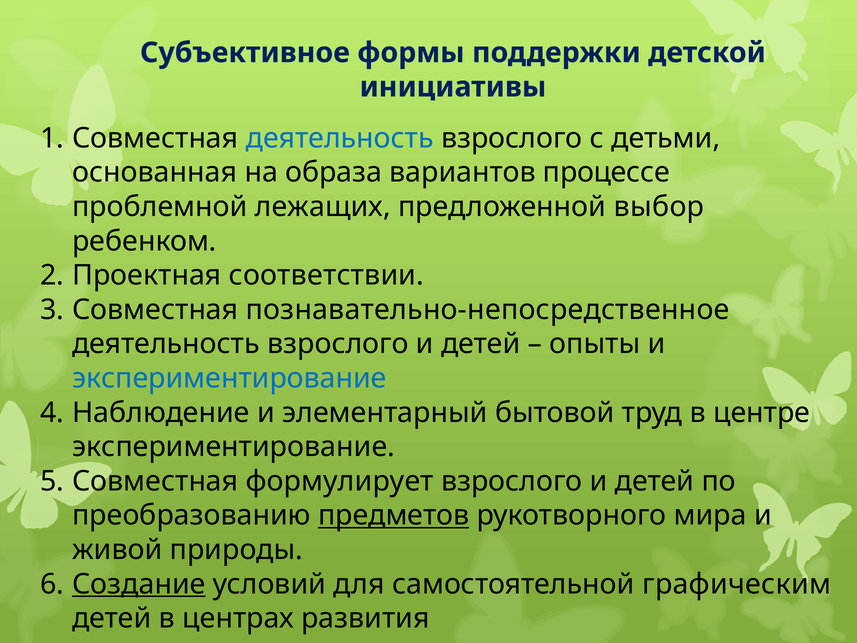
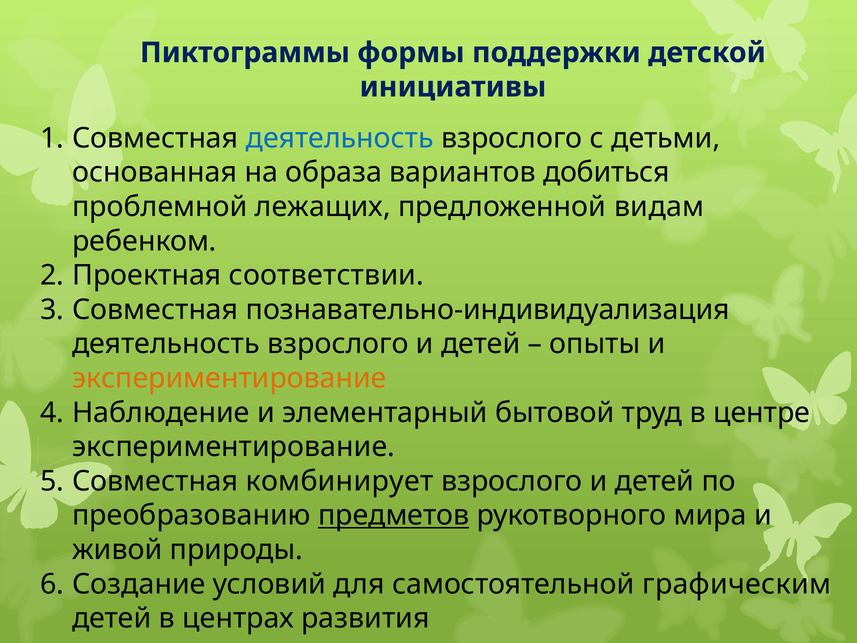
Субъективное: Субъективное -> Пиктограммы
процессе: процессе -> добиться
выбор: выбор -> видам
познавательно-непосредственное: познавательно-непосредственное -> познавательно-индивидуализация
экспериментирование at (229, 378) colour: blue -> orange
формулирует: формулирует -> комбинирует
Создание underline: present -> none
